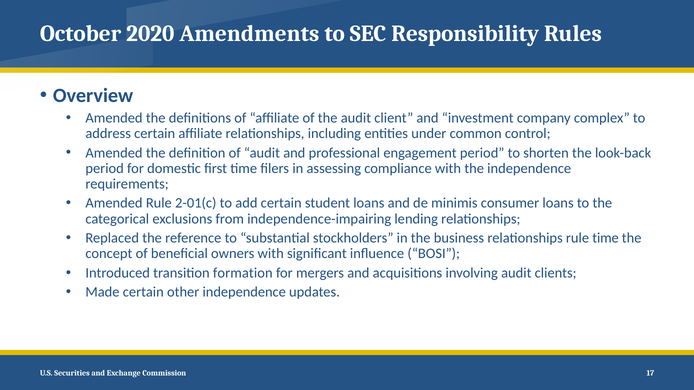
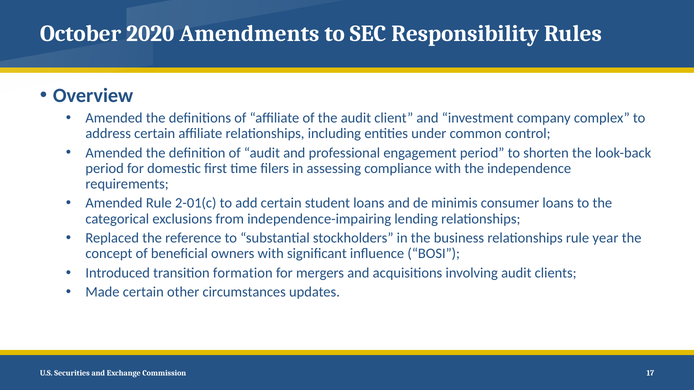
rule time: time -> year
other independence: independence -> circumstances
